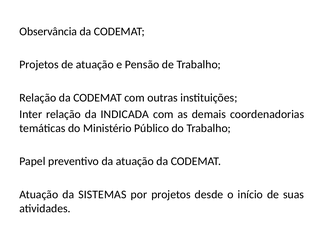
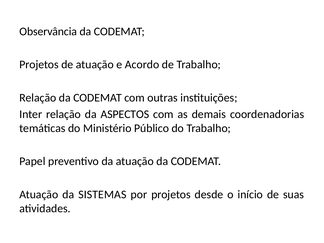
Pensão: Pensão -> Acordo
INDICADA: INDICADA -> ASPECTOS
